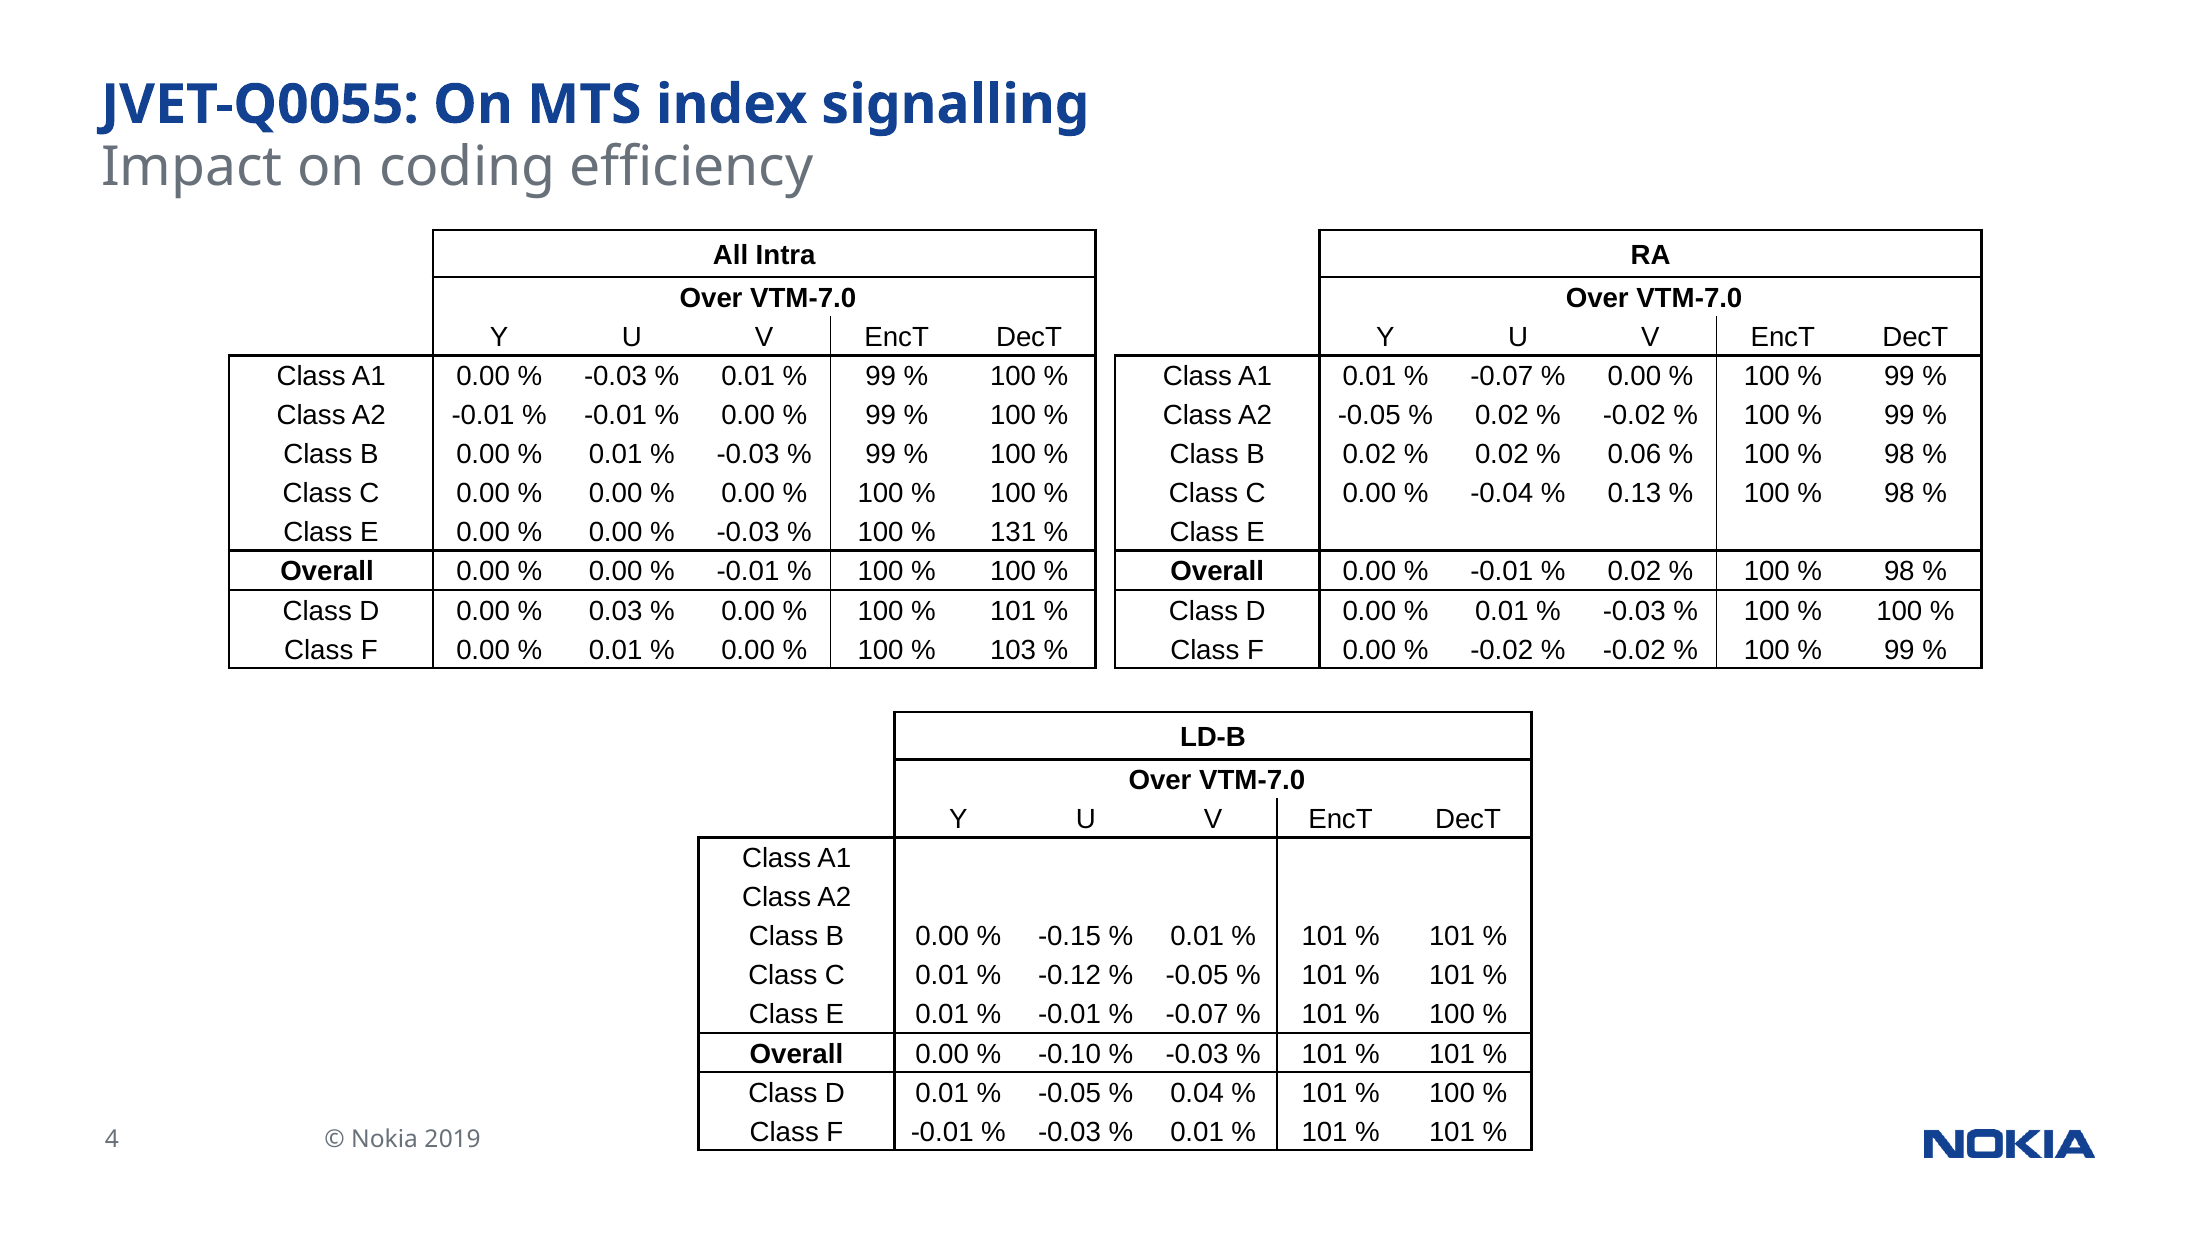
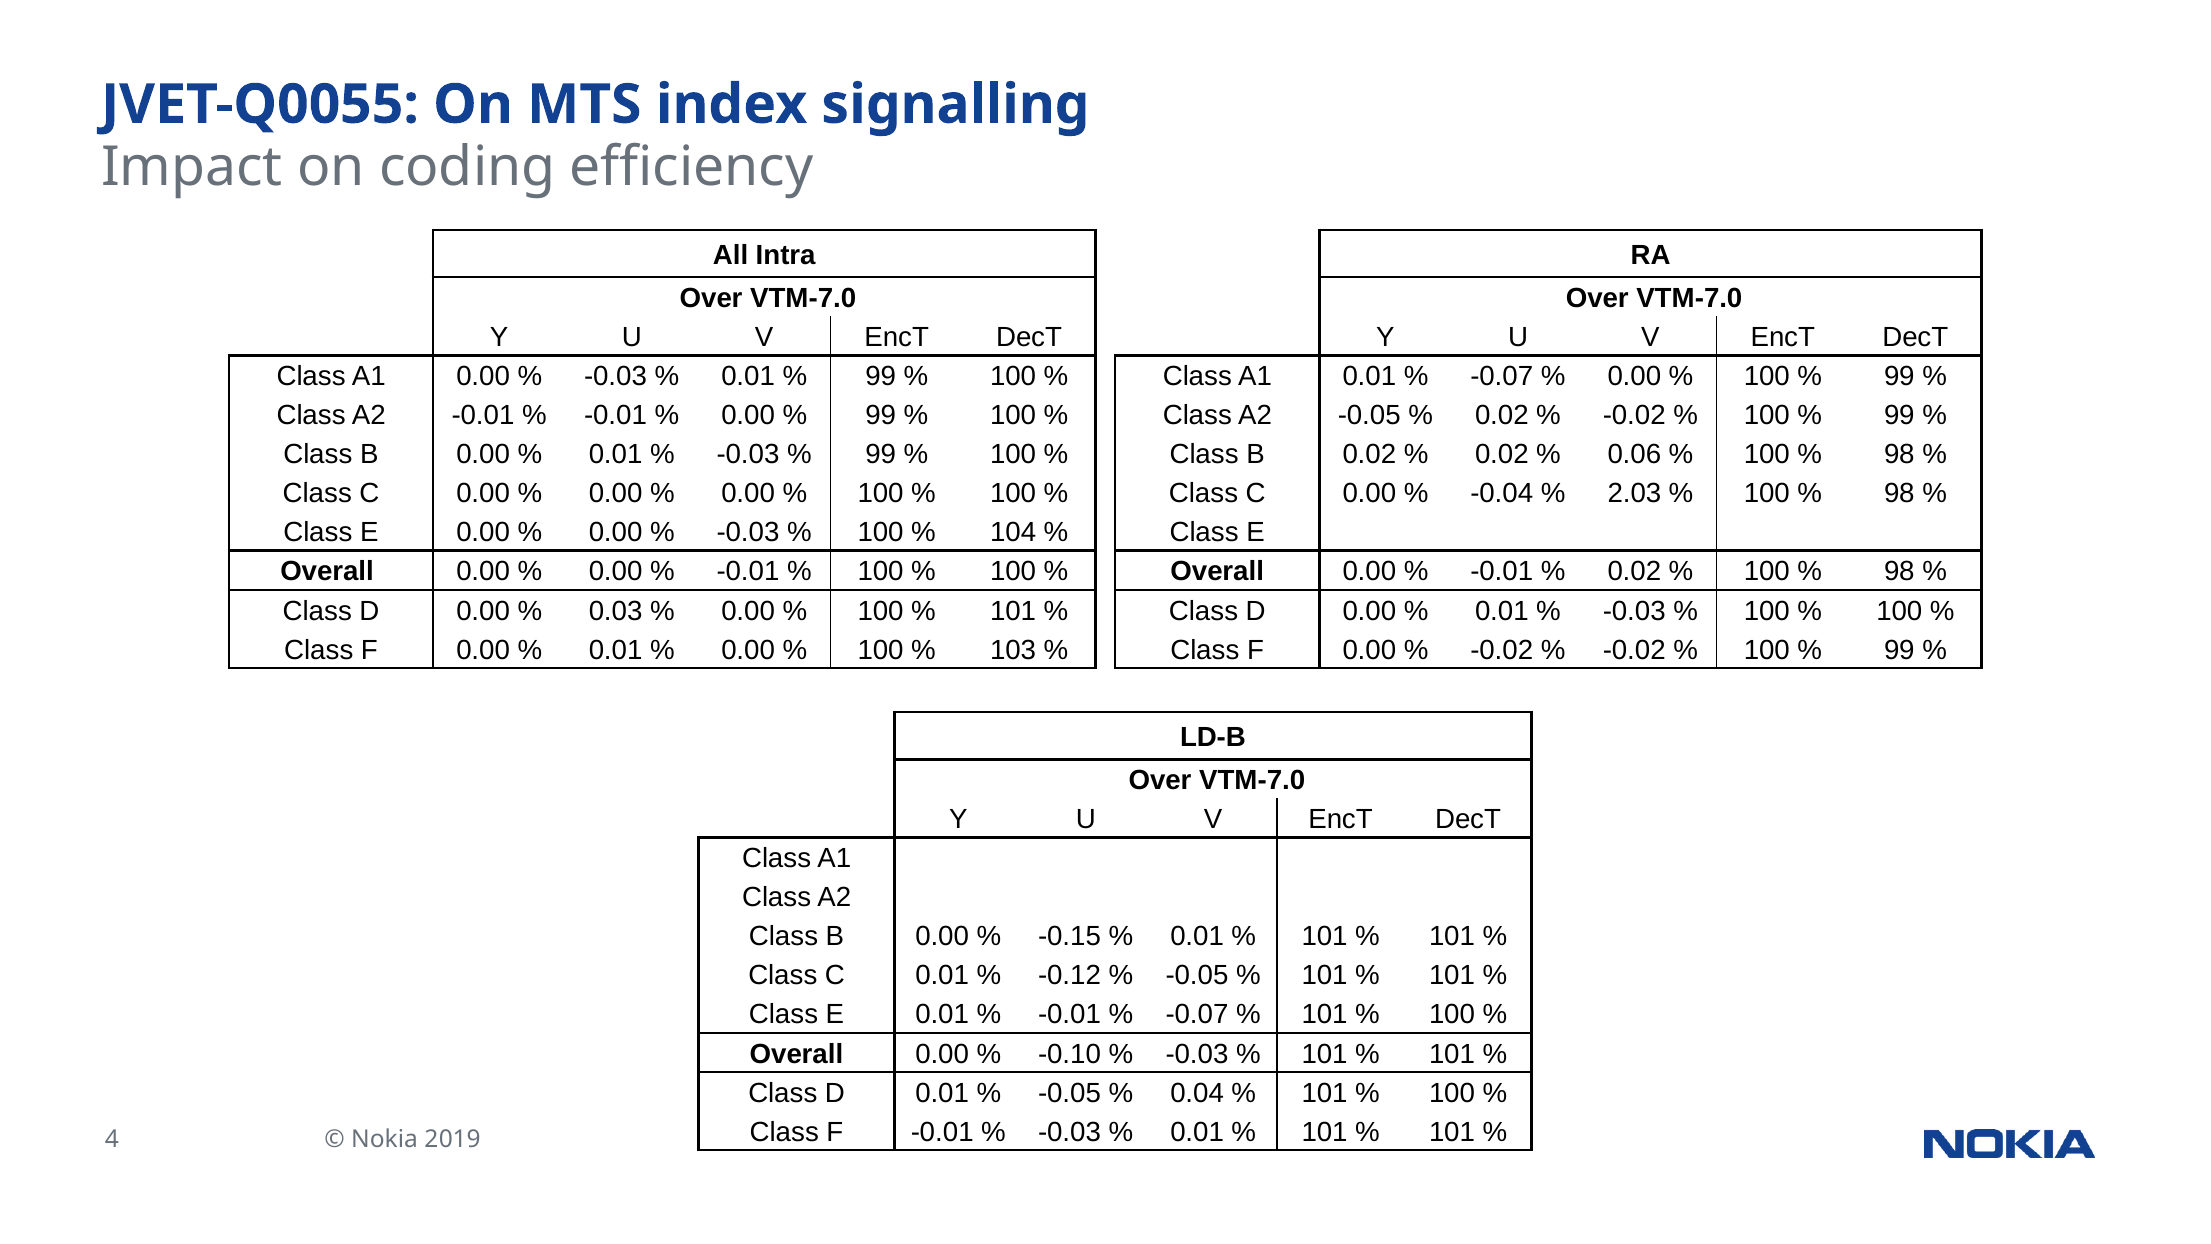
0.13: 0.13 -> 2.03
131: 131 -> 104
